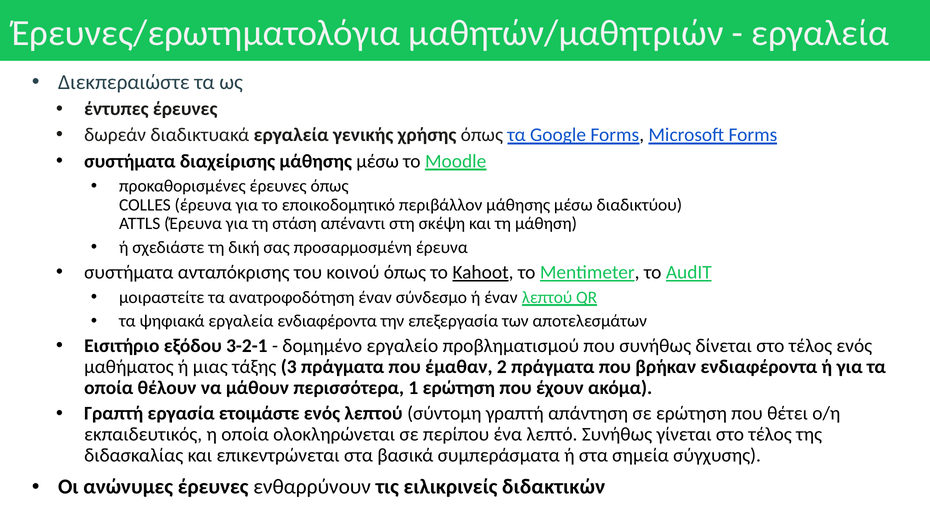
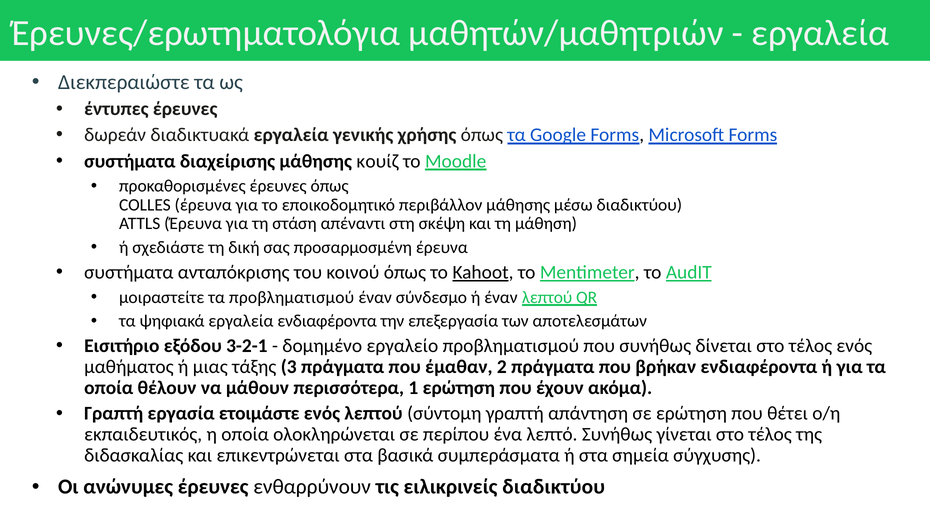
διαχείρισης μάθησης μέσω: μέσω -> κουίζ
τα ανατροφοδότηση: ανατροφοδότηση -> προβληματισμού
ειλικρινείς διδακτικών: διδακτικών -> διαδικτύου
